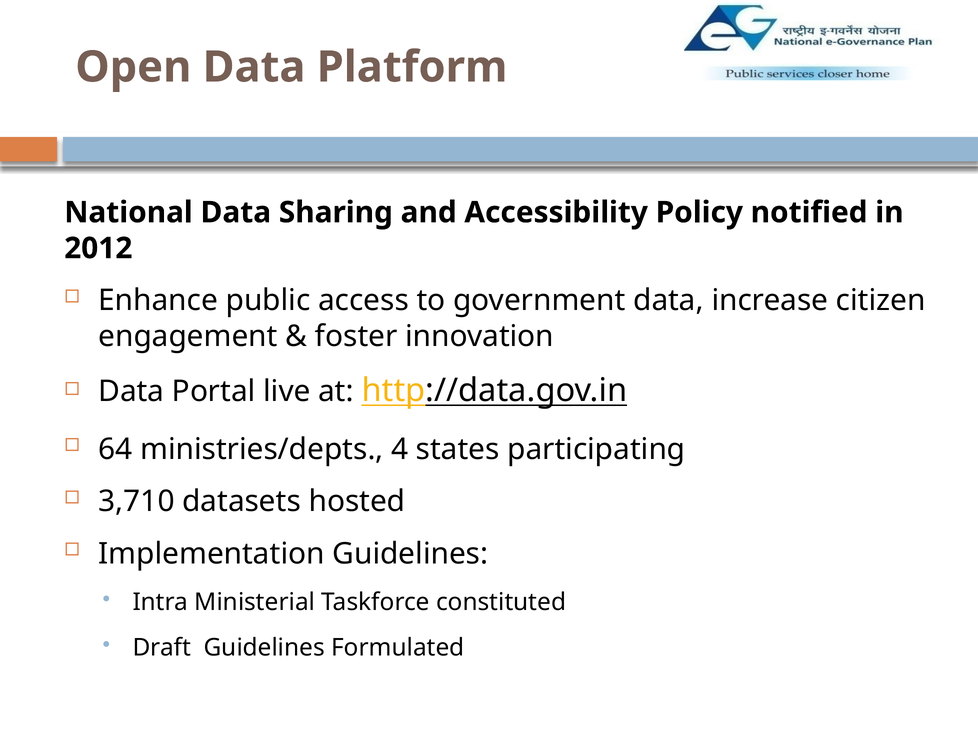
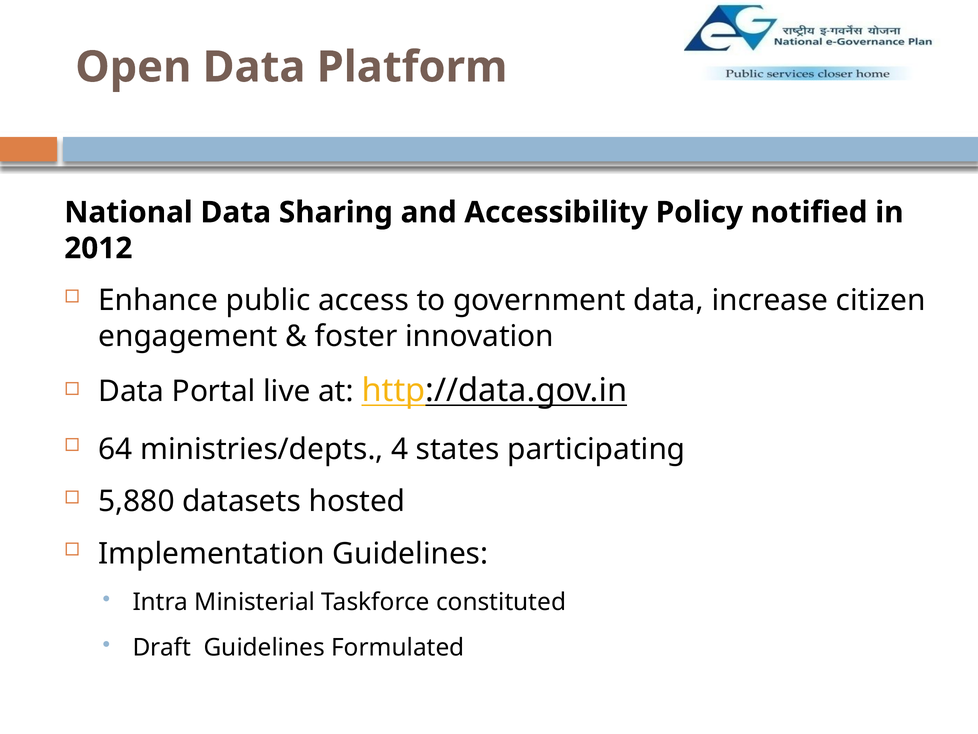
3,710: 3,710 -> 5,880
